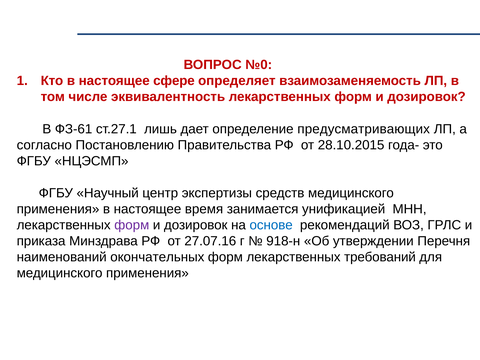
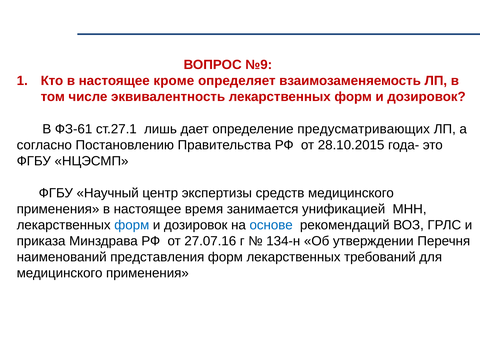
№0: №0 -> №9
сфере: сфере -> кроме
форм at (132, 225) colour: purple -> blue
918-н: 918-н -> 134-н
окончательных: окончательных -> представления
